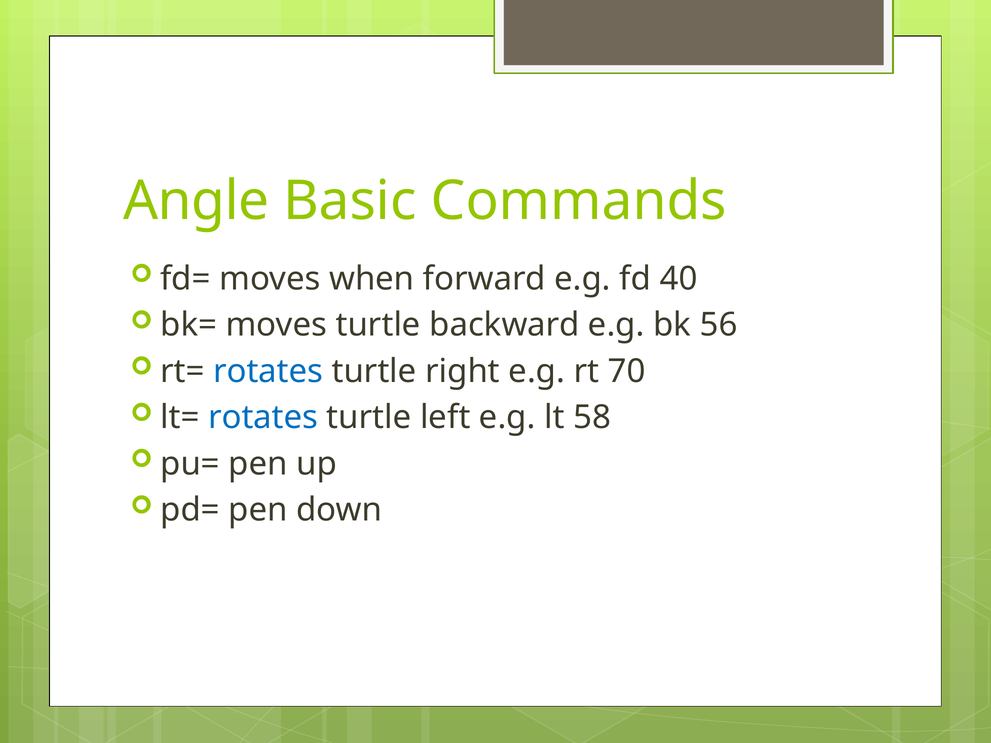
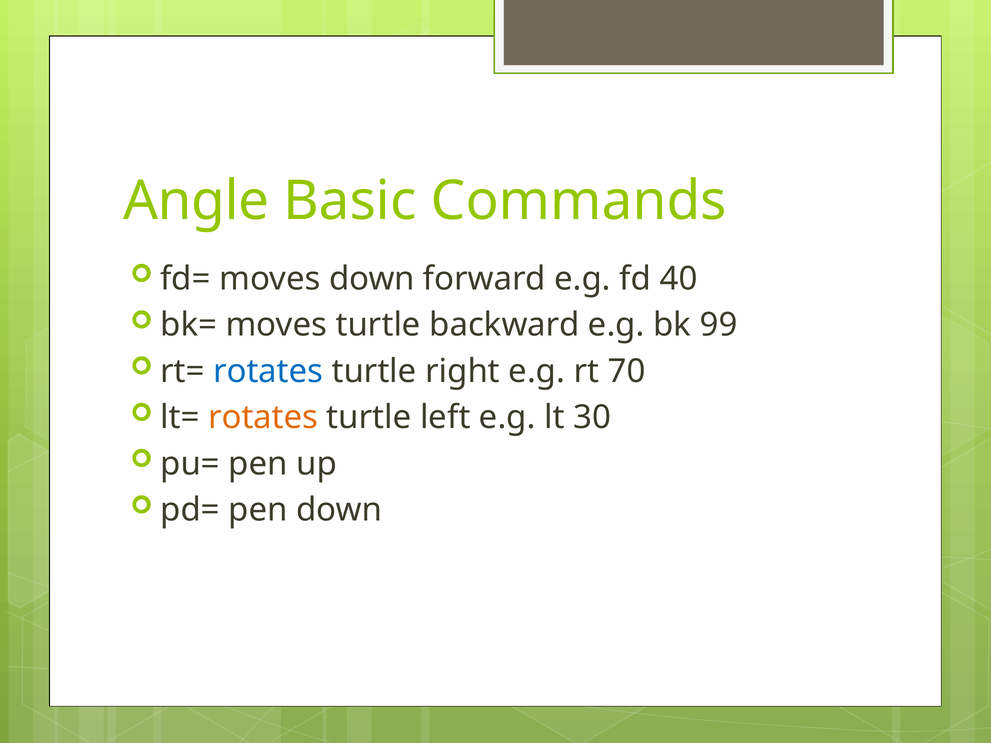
moves when: when -> down
56: 56 -> 99
rotates at (263, 418) colour: blue -> orange
58: 58 -> 30
